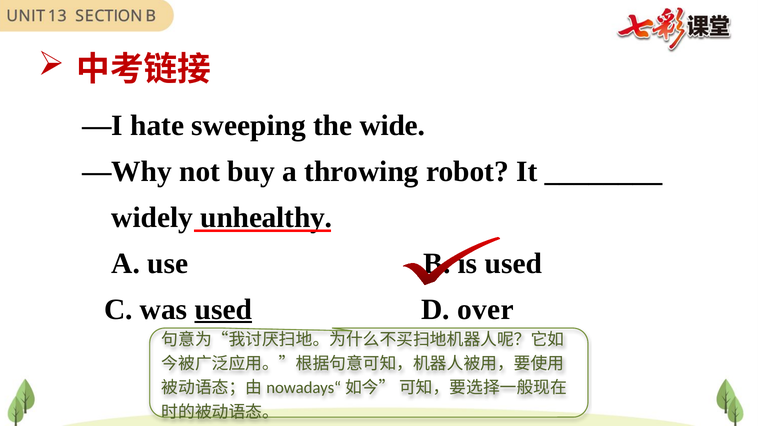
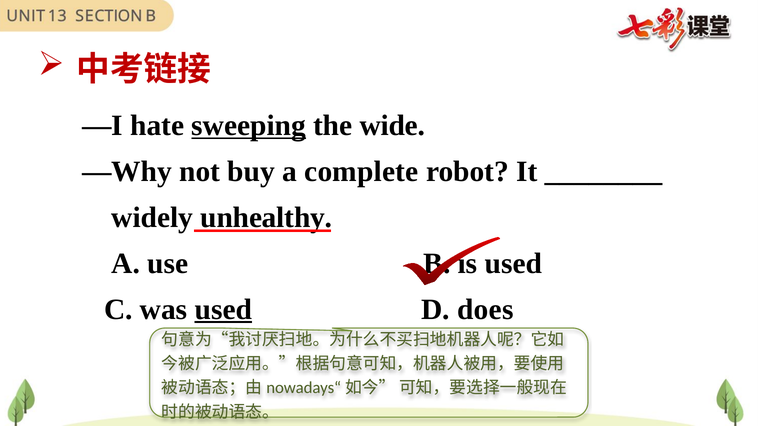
sweeping underline: none -> present
throwing: throwing -> complete
over: over -> does
